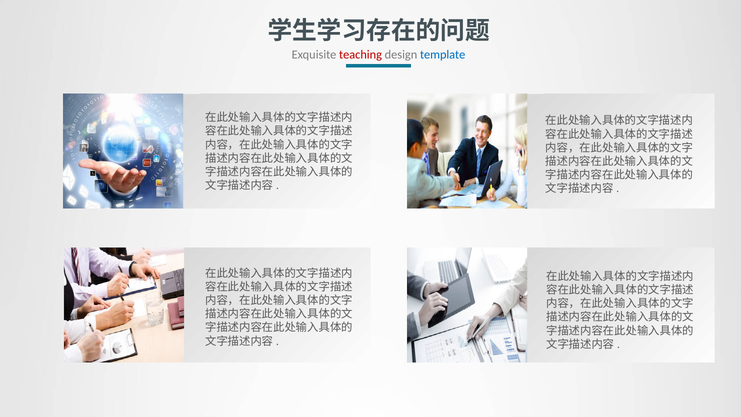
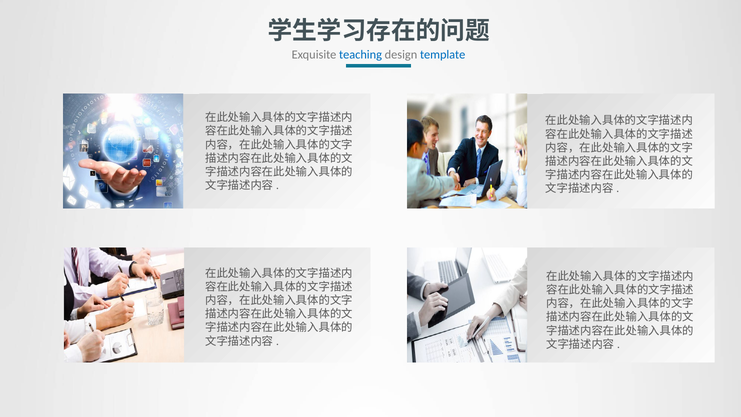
teaching colour: red -> blue
